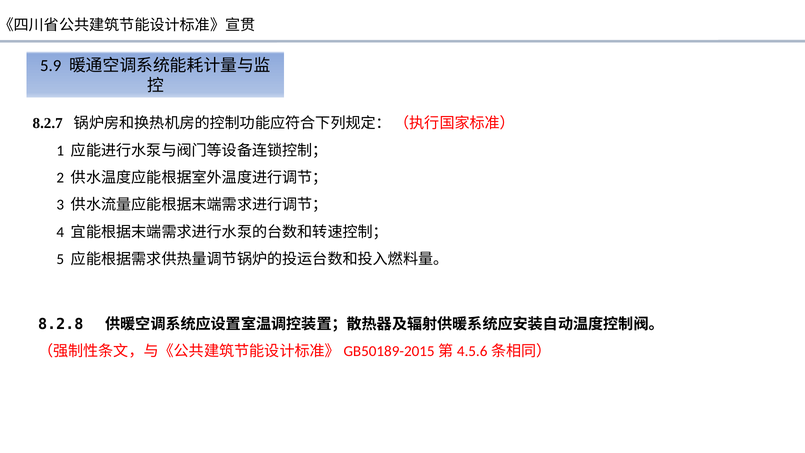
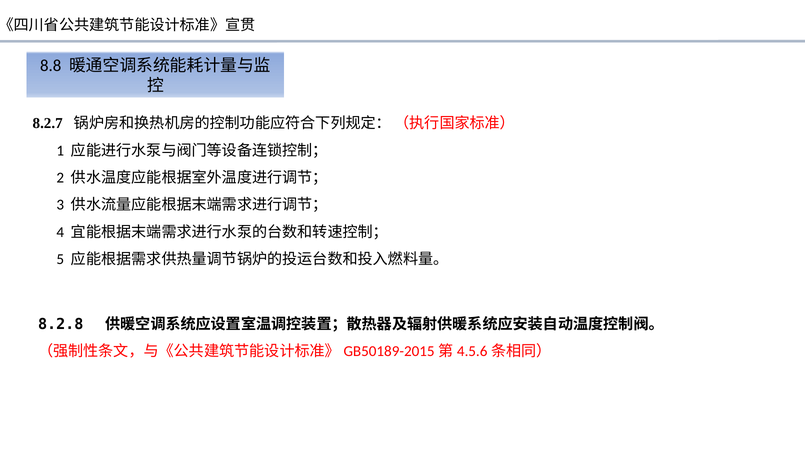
5.9: 5.9 -> 8.8
